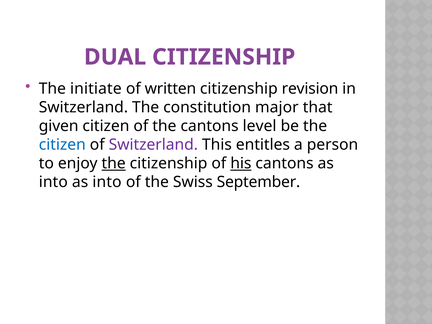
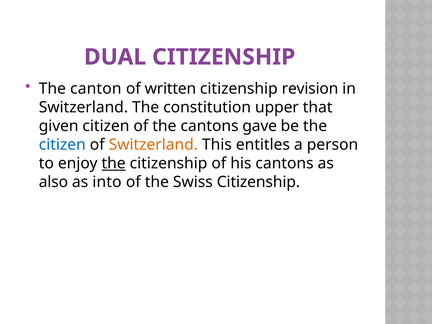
initiate: initiate -> canton
major: major -> upper
level: level -> gave
Switzerland at (153, 145) colour: purple -> orange
his underline: present -> none
into at (53, 182): into -> also
Swiss September: September -> Citizenship
